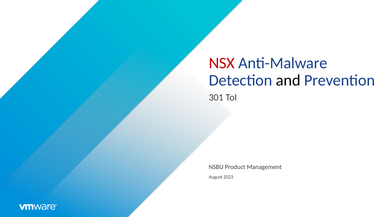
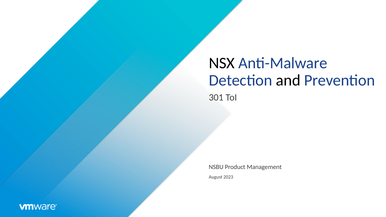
NSX colour: red -> black
